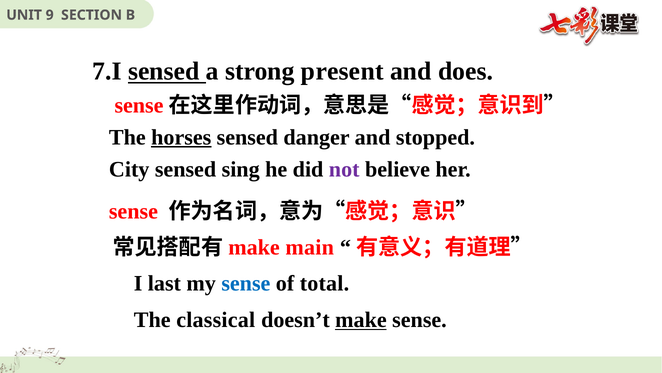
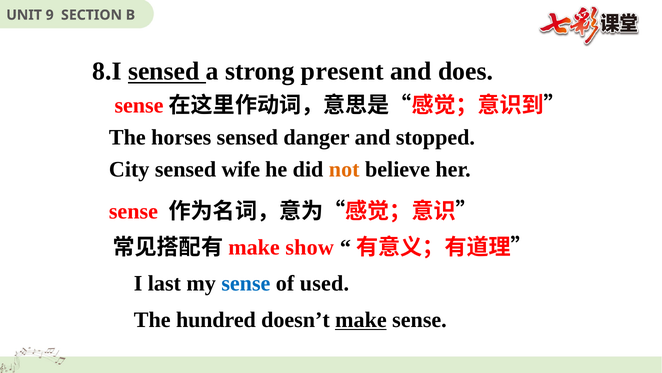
7.I: 7.I -> 8.I
horses underline: present -> none
sing: sing -> wife
not colour: purple -> orange
main: main -> show
total: total -> used
classical: classical -> hundred
